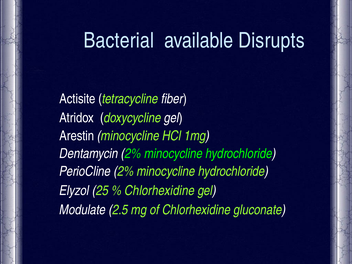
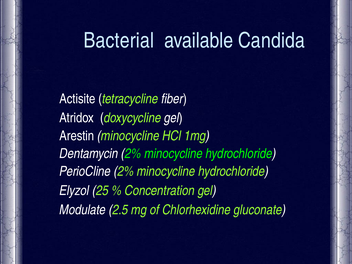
Disrupts: Disrupts -> Candida
Chlorhexidine at (160, 191): Chlorhexidine -> Concentration
